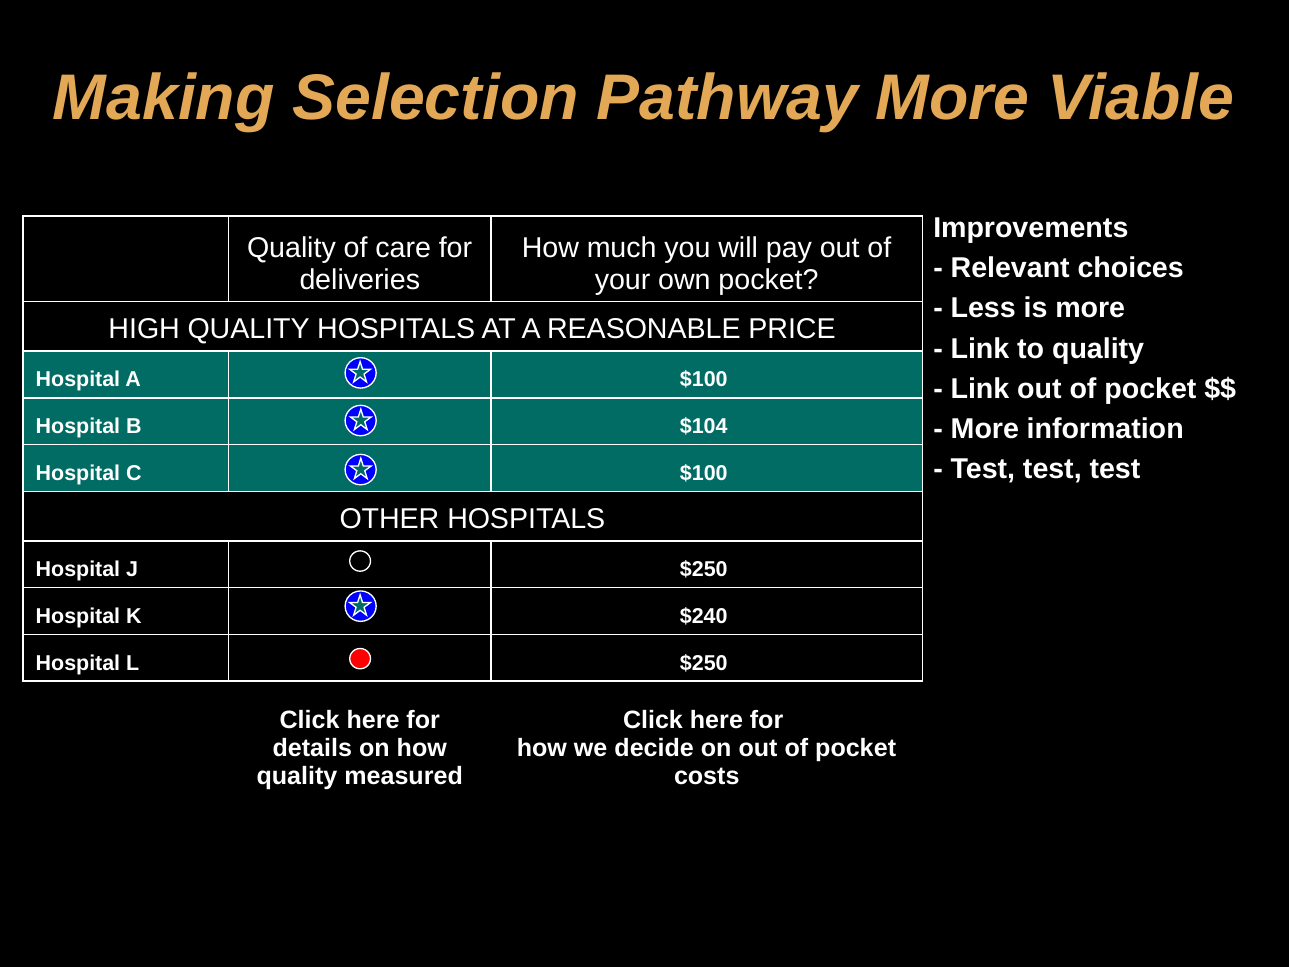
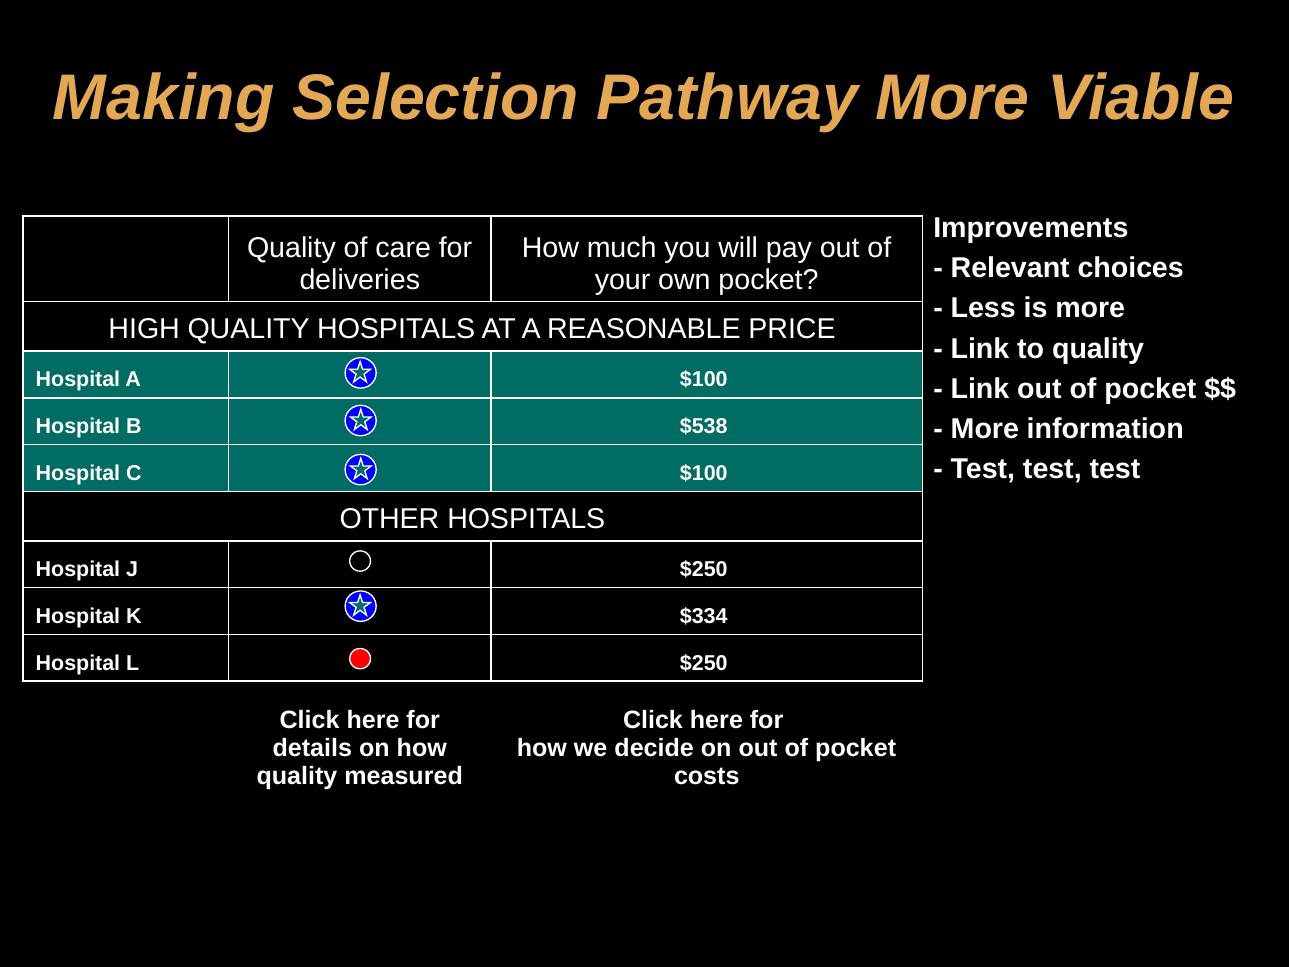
$104: $104 -> $538
$240: $240 -> $334
